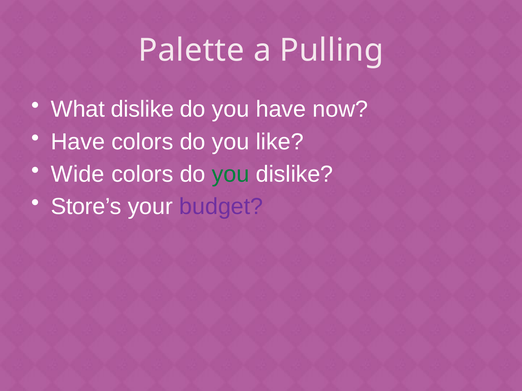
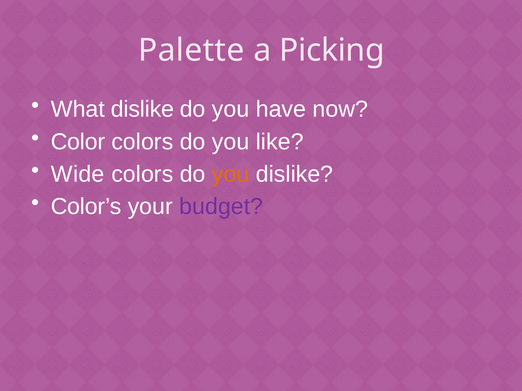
Pulling: Pulling -> Picking
Have at (78, 142): Have -> Color
you at (231, 174) colour: green -> orange
Store’s: Store’s -> Color’s
